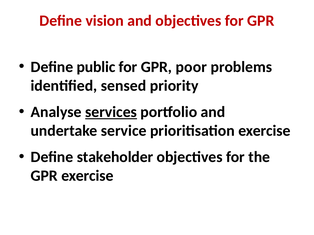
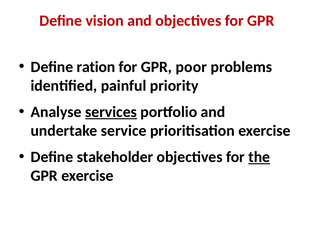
public: public -> ration
sensed: sensed -> painful
the underline: none -> present
